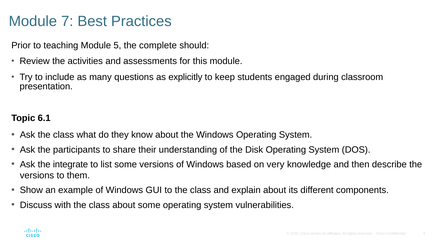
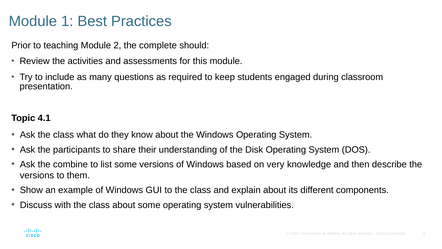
7: 7 -> 1
5: 5 -> 2
explicitly: explicitly -> required
6.1: 6.1 -> 4.1
integrate: integrate -> combine
